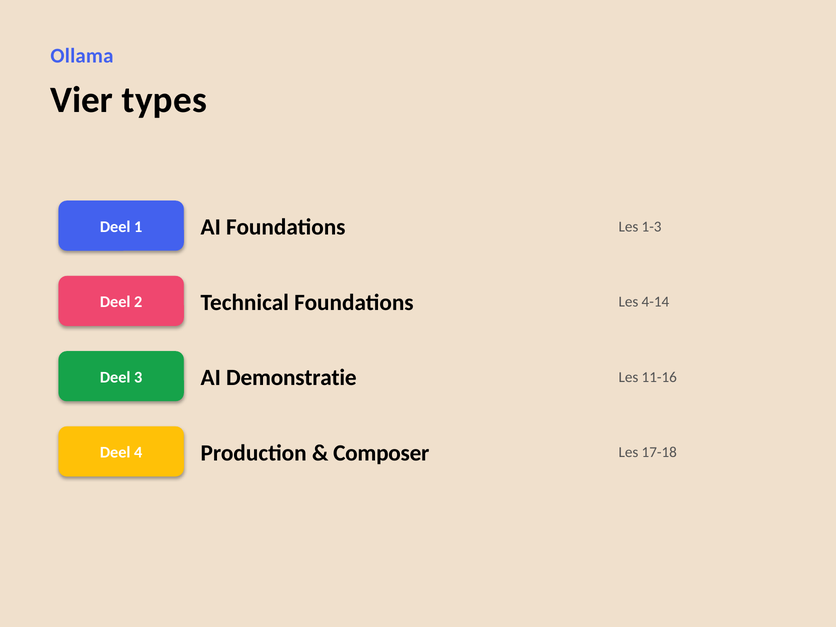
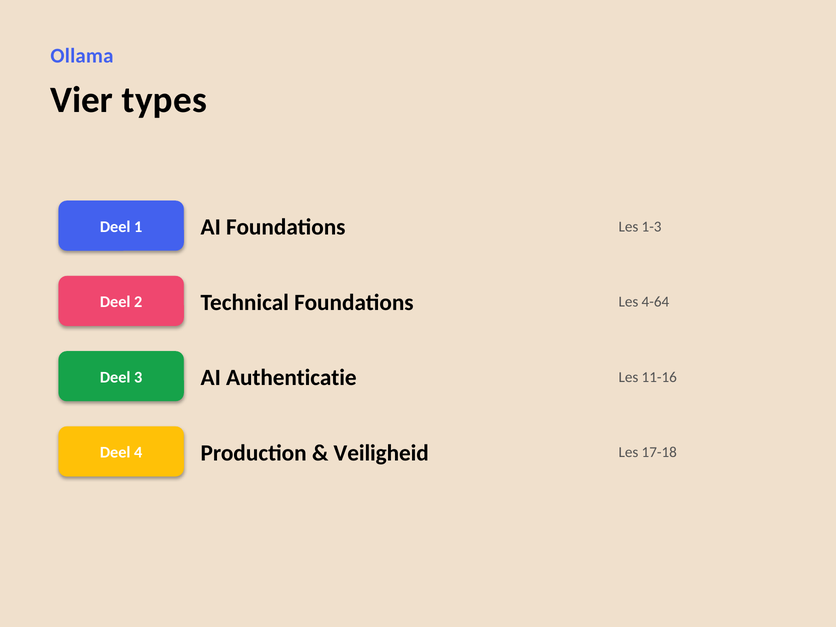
4-14: 4-14 -> 4-64
Demonstratie: Demonstratie -> Authenticatie
Composer: Composer -> Veiligheid
